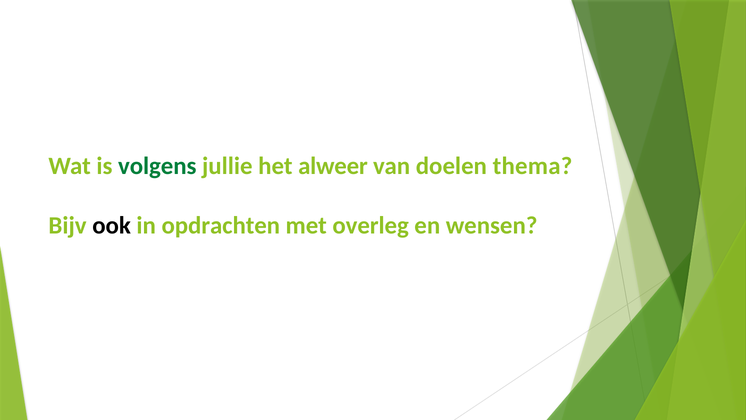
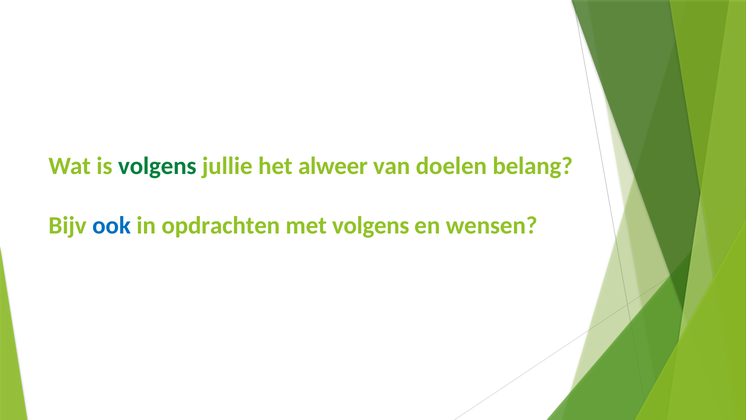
thema: thema -> belang
ook colour: black -> blue
met overleg: overleg -> volgens
